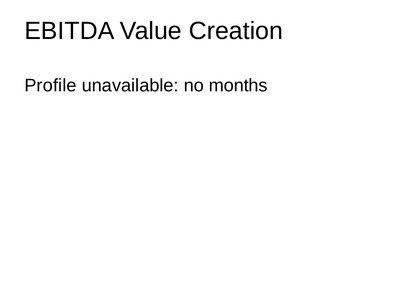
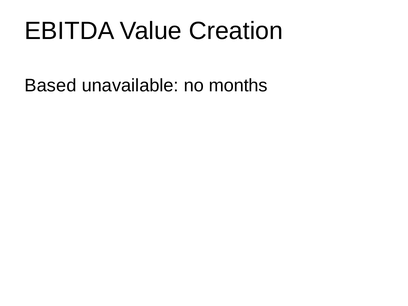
Profile: Profile -> Based
